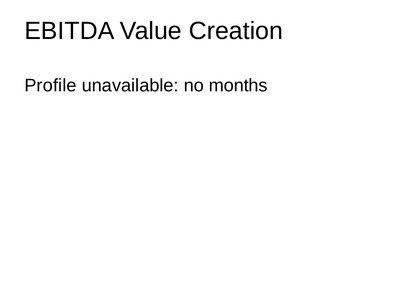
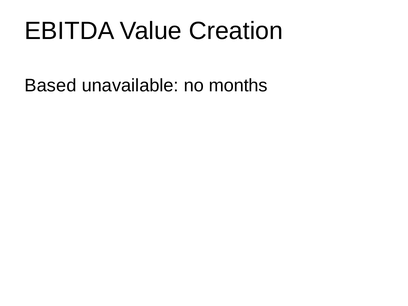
Profile: Profile -> Based
